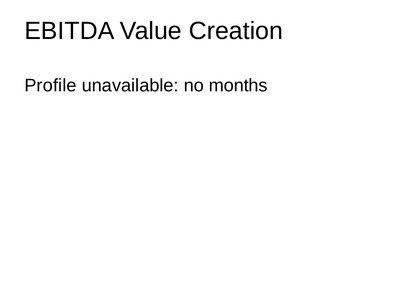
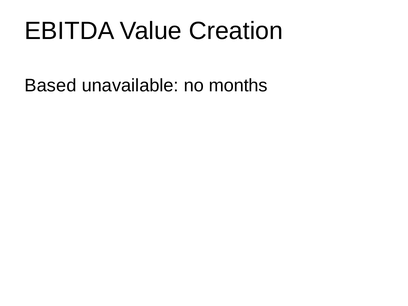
Profile: Profile -> Based
